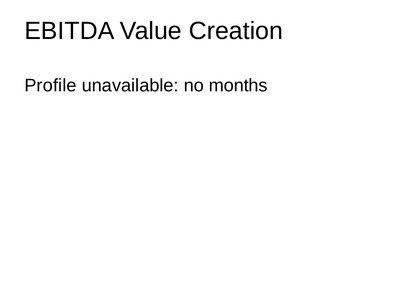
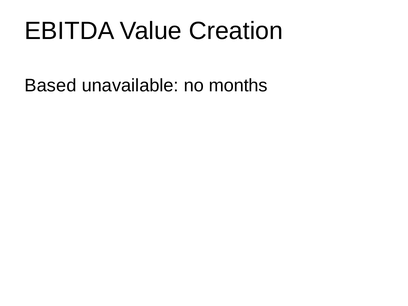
Profile: Profile -> Based
